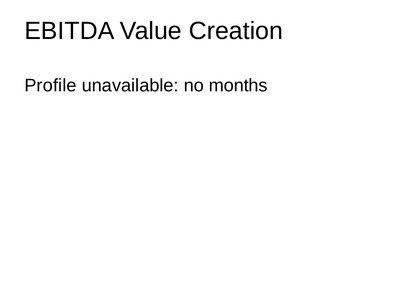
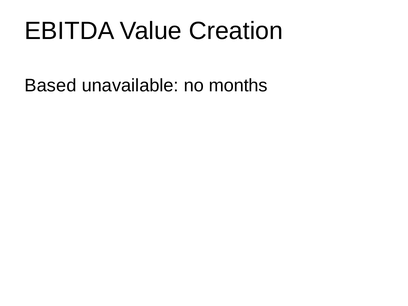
Profile: Profile -> Based
